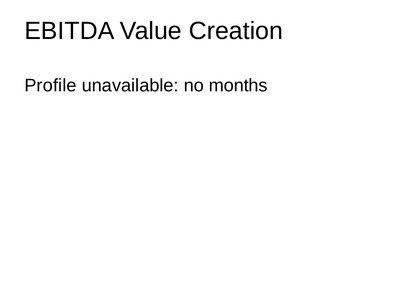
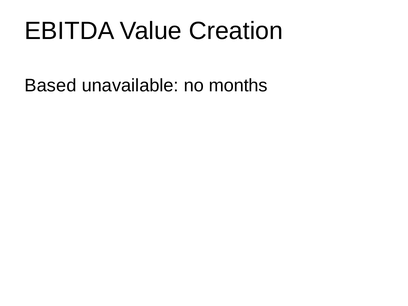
Profile: Profile -> Based
